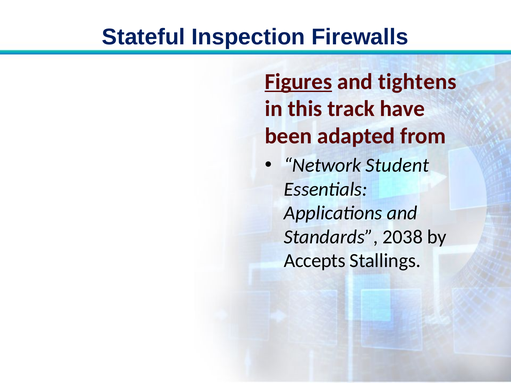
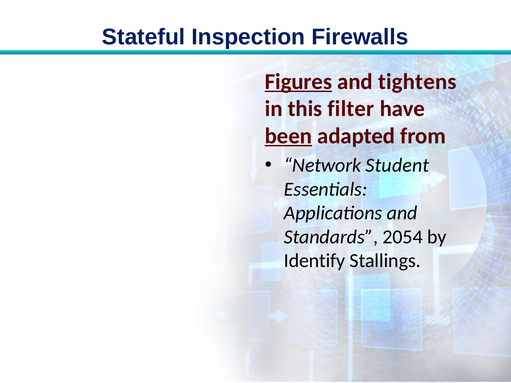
track: track -> filter
been underline: none -> present
2038: 2038 -> 2054
Accepts: Accepts -> Identify
